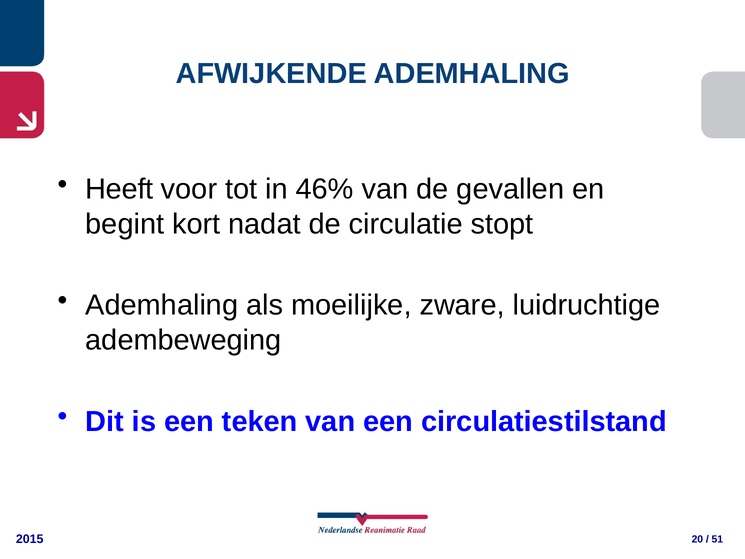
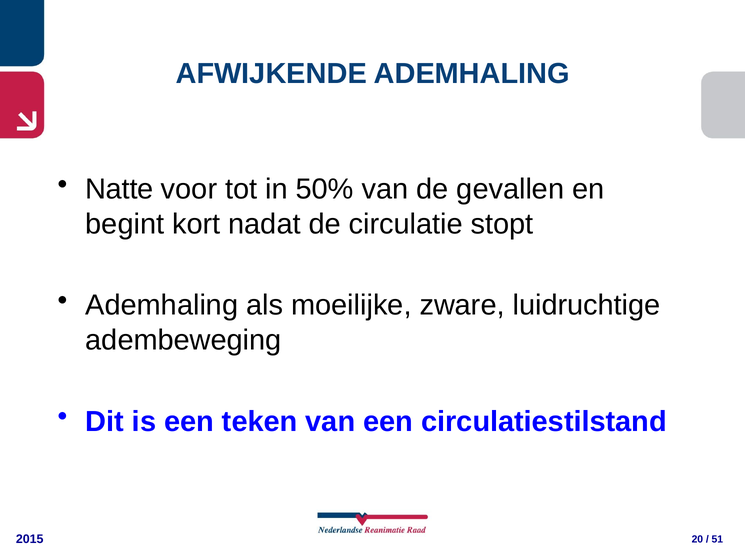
Heeft: Heeft -> Natte
46%: 46% -> 50%
